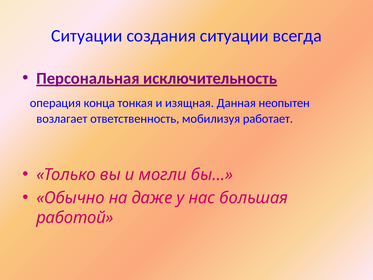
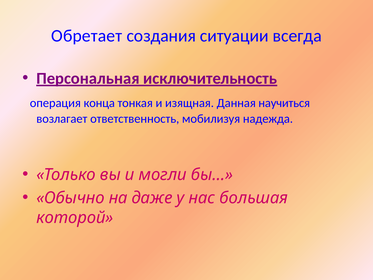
Ситуации at (87, 36): Ситуации -> Обретает
неопытен: неопытен -> научиться
работает: работает -> надежда
работой: работой -> которой
